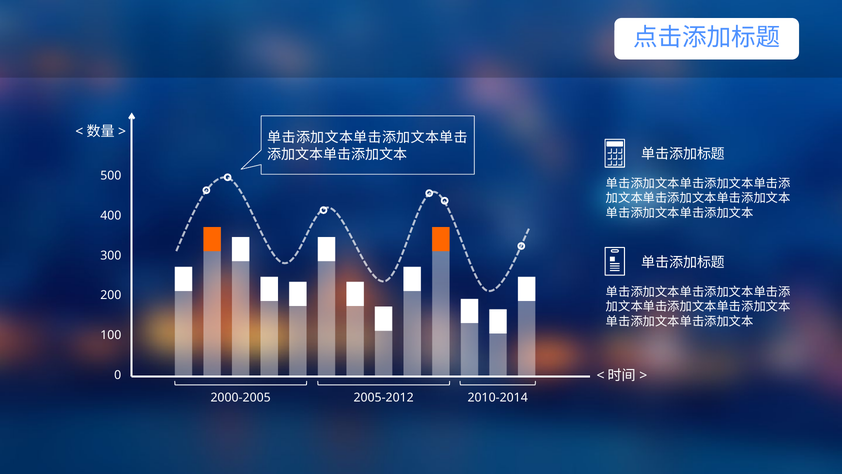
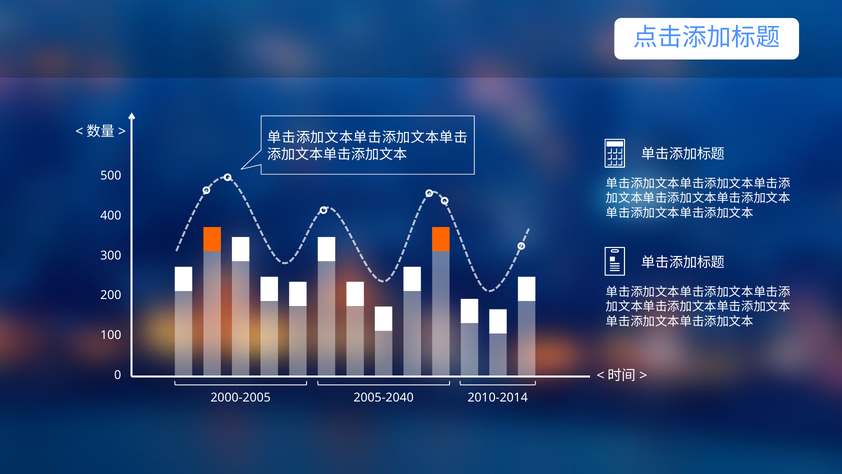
2005-2012: 2005-2012 -> 2005-2040
